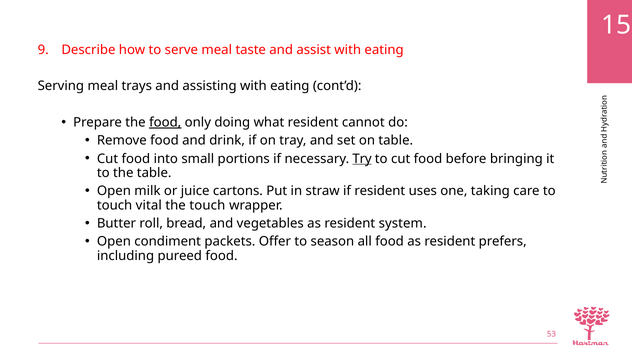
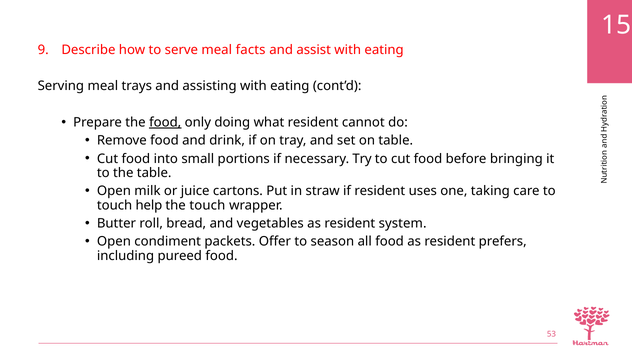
taste: taste -> facts
Try underline: present -> none
vital: vital -> help
